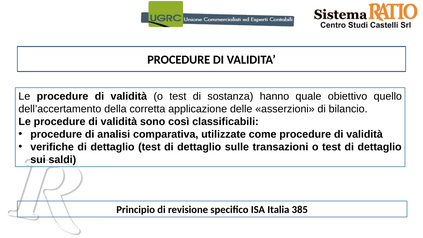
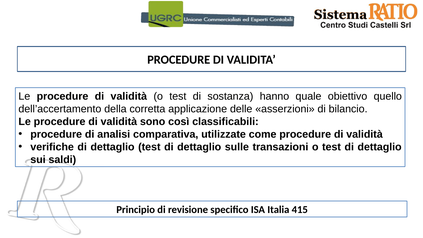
385: 385 -> 415
